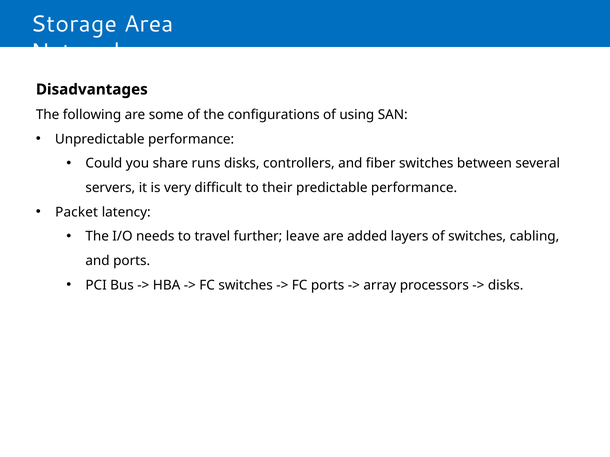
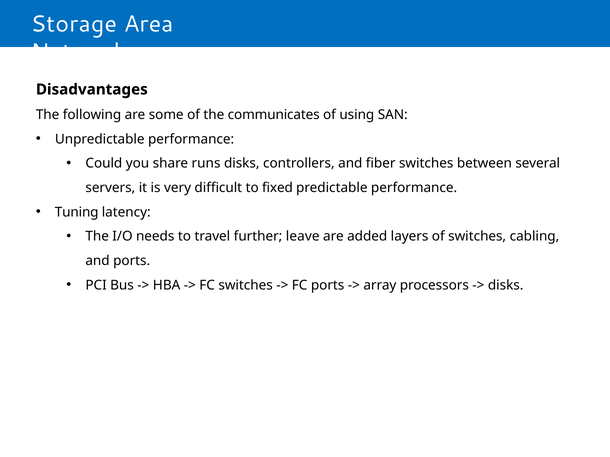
configurations: configurations -> communicates
their: their -> fixed
Packet: Packet -> Tuning
